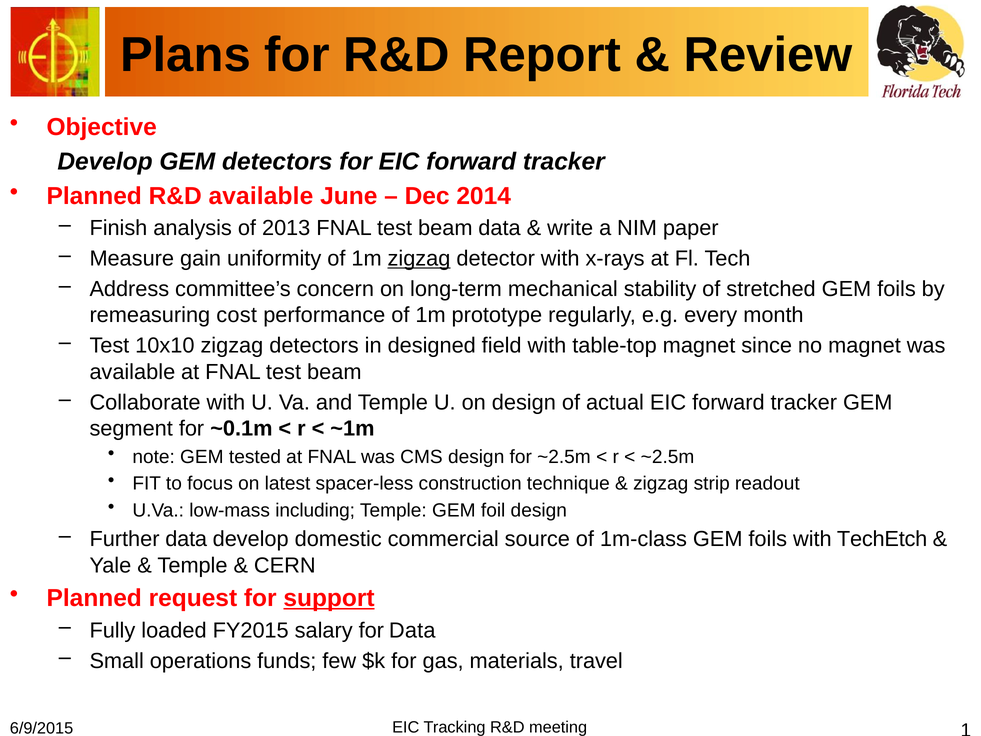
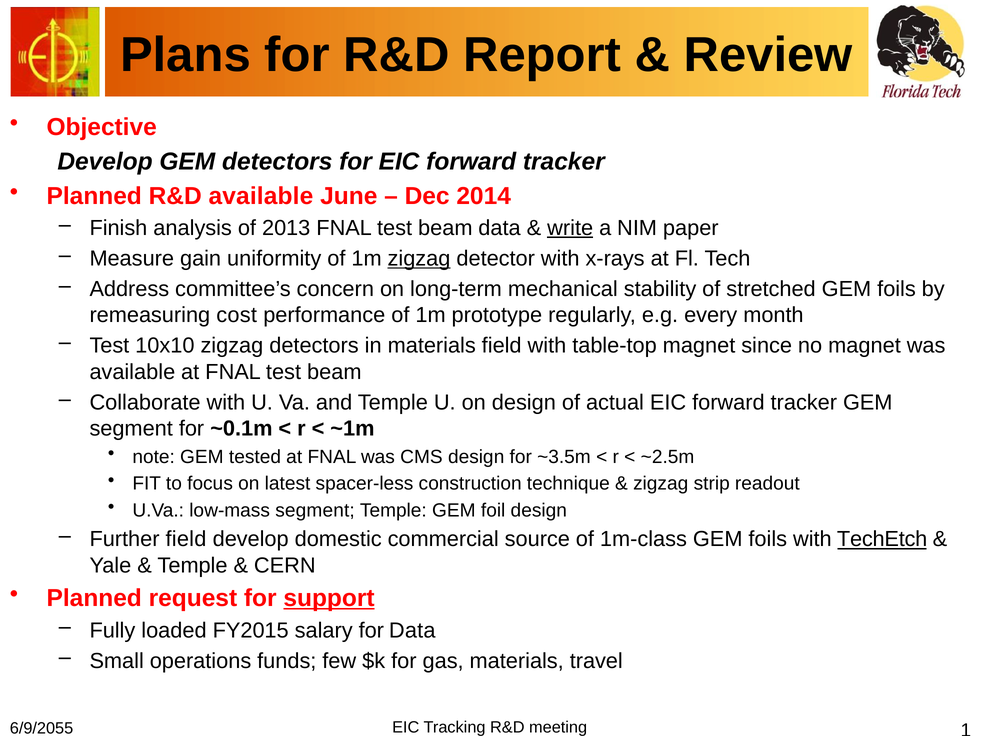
write underline: none -> present
in designed: designed -> materials
for ~2.5m: ~2.5m -> ~3.5m
low-mass including: including -> segment
Further data: data -> field
TechEtch underline: none -> present
6/9/2015: 6/9/2015 -> 6/9/2055
